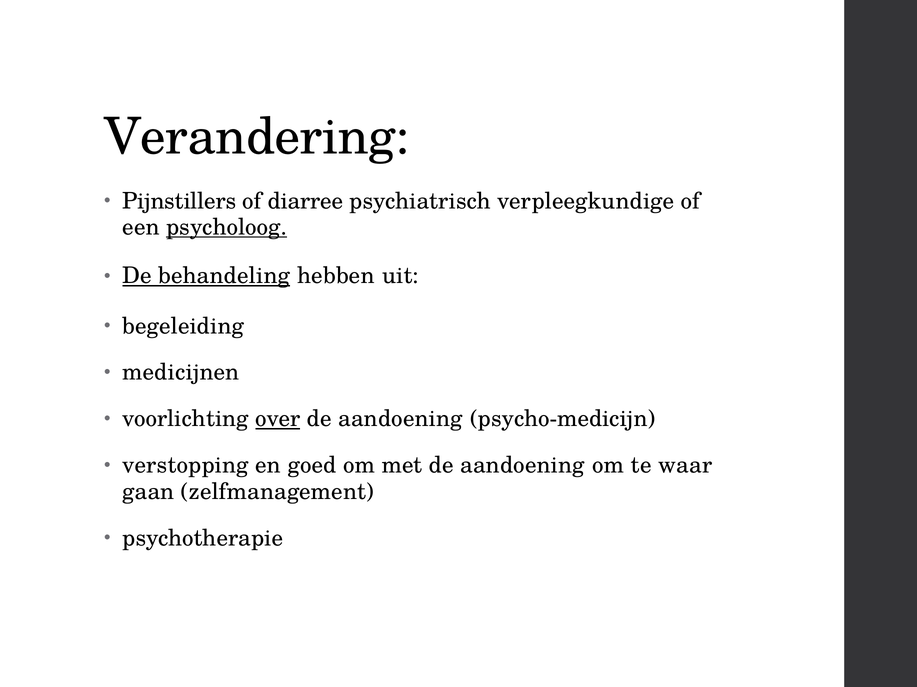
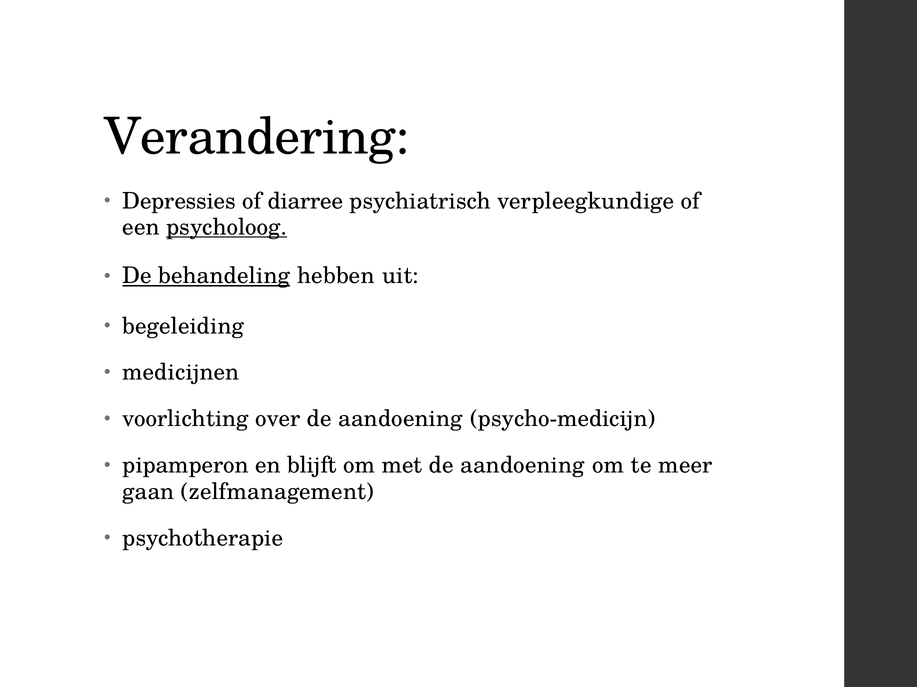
Pijnstillers: Pijnstillers -> Depressies
over underline: present -> none
verstopping: verstopping -> pipamperon
goed: goed -> blijft
waar: waar -> meer
